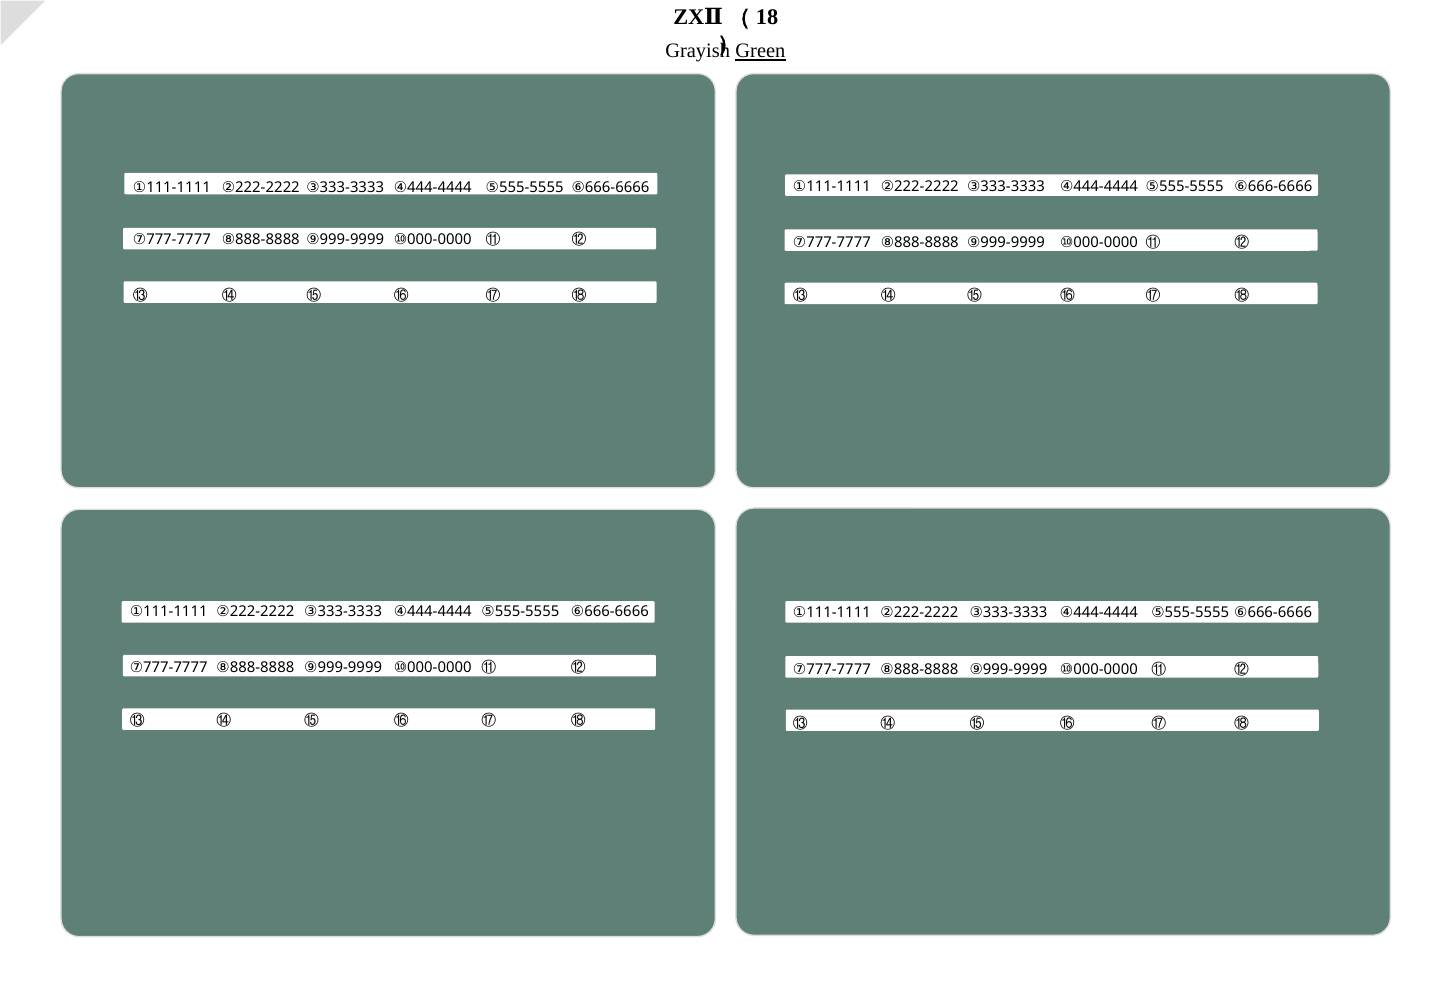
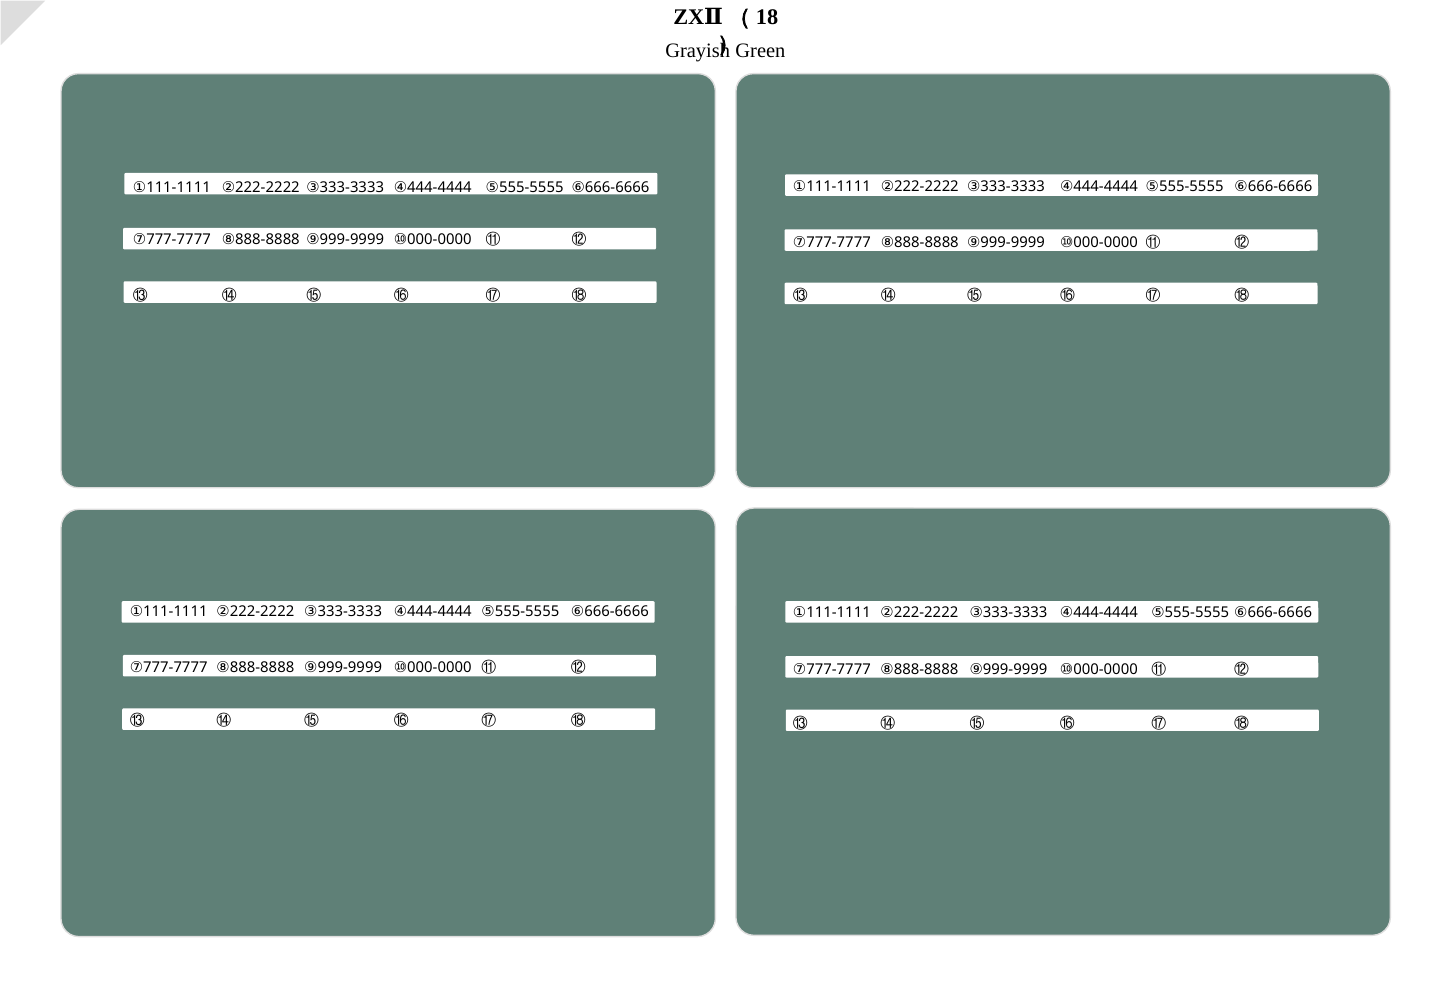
Green underline: present -> none
